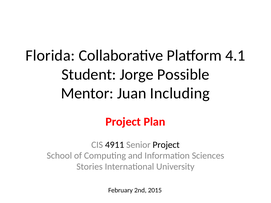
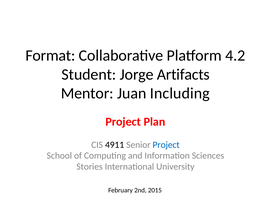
Florida: Florida -> Format
4.1: 4.1 -> 4.2
Possible: Possible -> Artifacts
Project at (166, 145) colour: black -> blue
